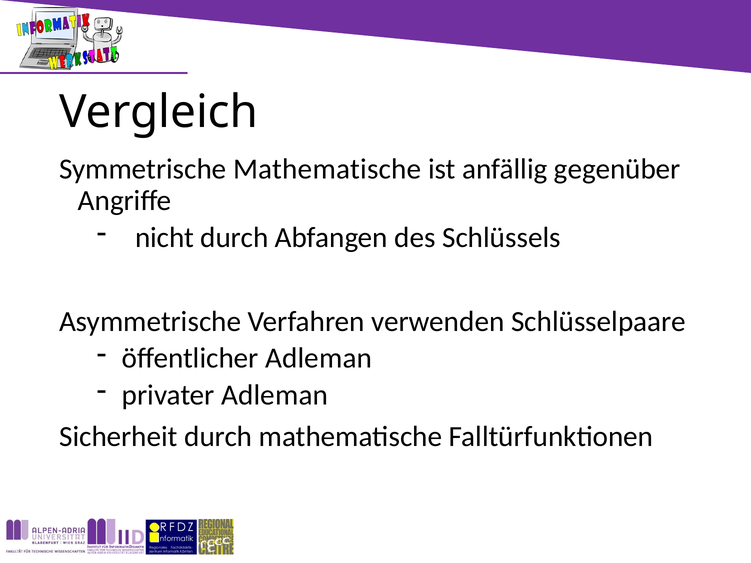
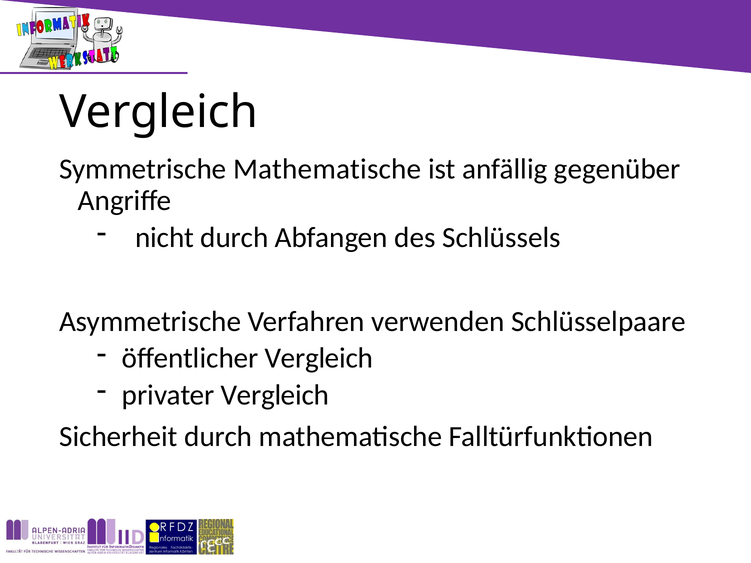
öffentlicher Adleman: Adleman -> Vergleich
privater Adleman: Adleman -> Vergleich
